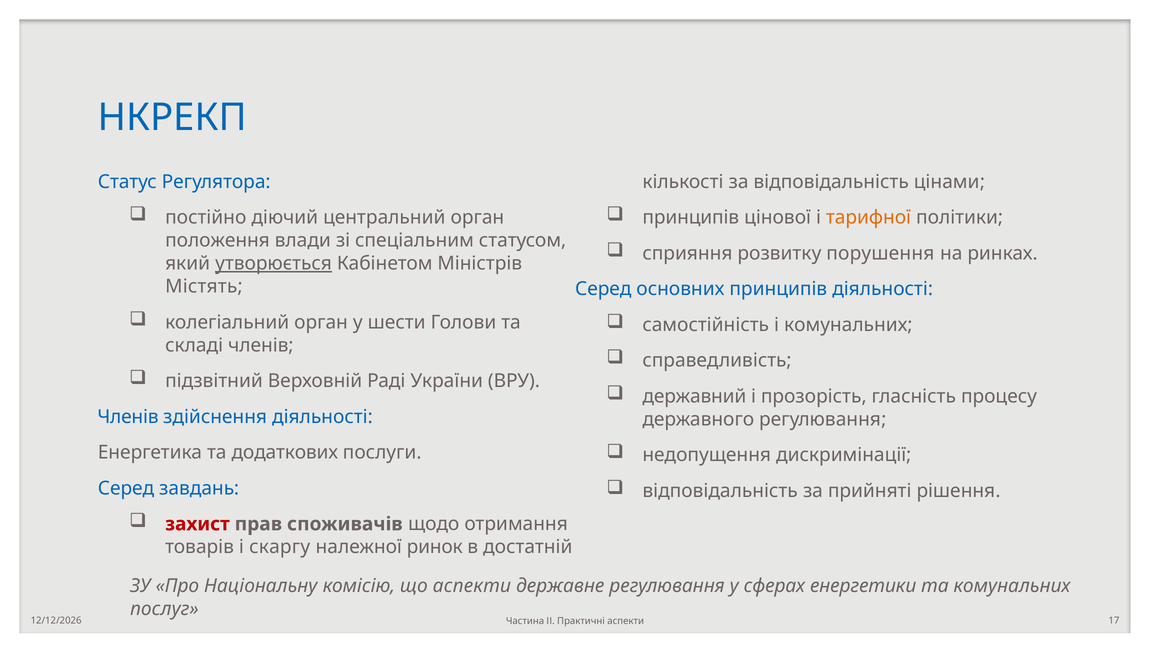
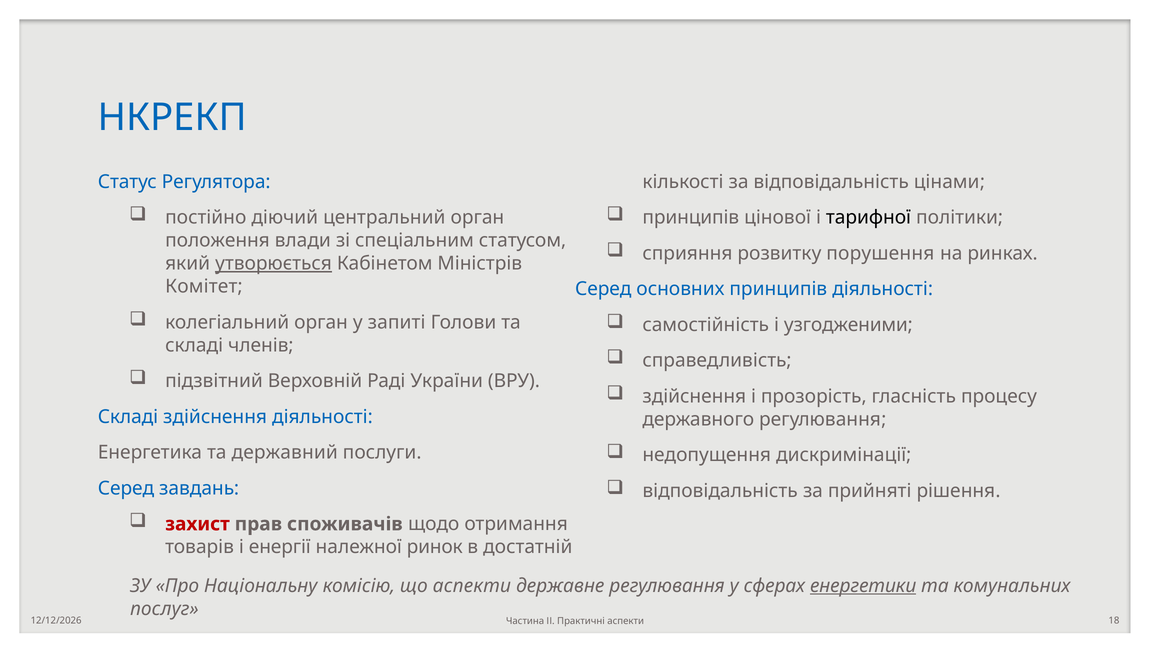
тарифної colour: orange -> black
Містять: Містять -> Комітет
шести: шести -> запиті
і комунальних: комунальних -> узгодженими
державний at (694, 396): державний -> здійснення
Членів at (128, 417): Членів -> Складі
додаткових: додаткових -> державний
скаргу: скаргу -> енергії
енергетики underline: none -> present
17: 17 -> 18
